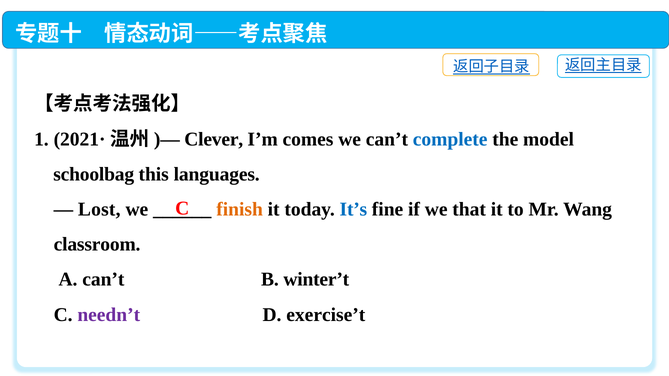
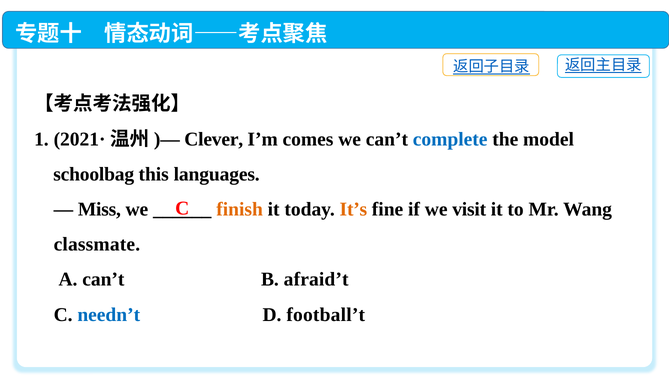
Lost: Lost -> Miss
It’s colour: blue -> orange
that: that -> visit
classroom: classroom -> classmate
winter’t: winter’t -> afraid’t
needn’t colour: purple -> blue
exercise’t: exercise’t -> football’t
